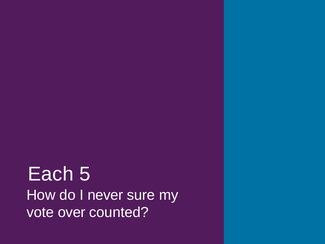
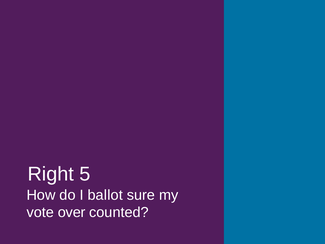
Each: Each -> Right
never: never -> ballot
